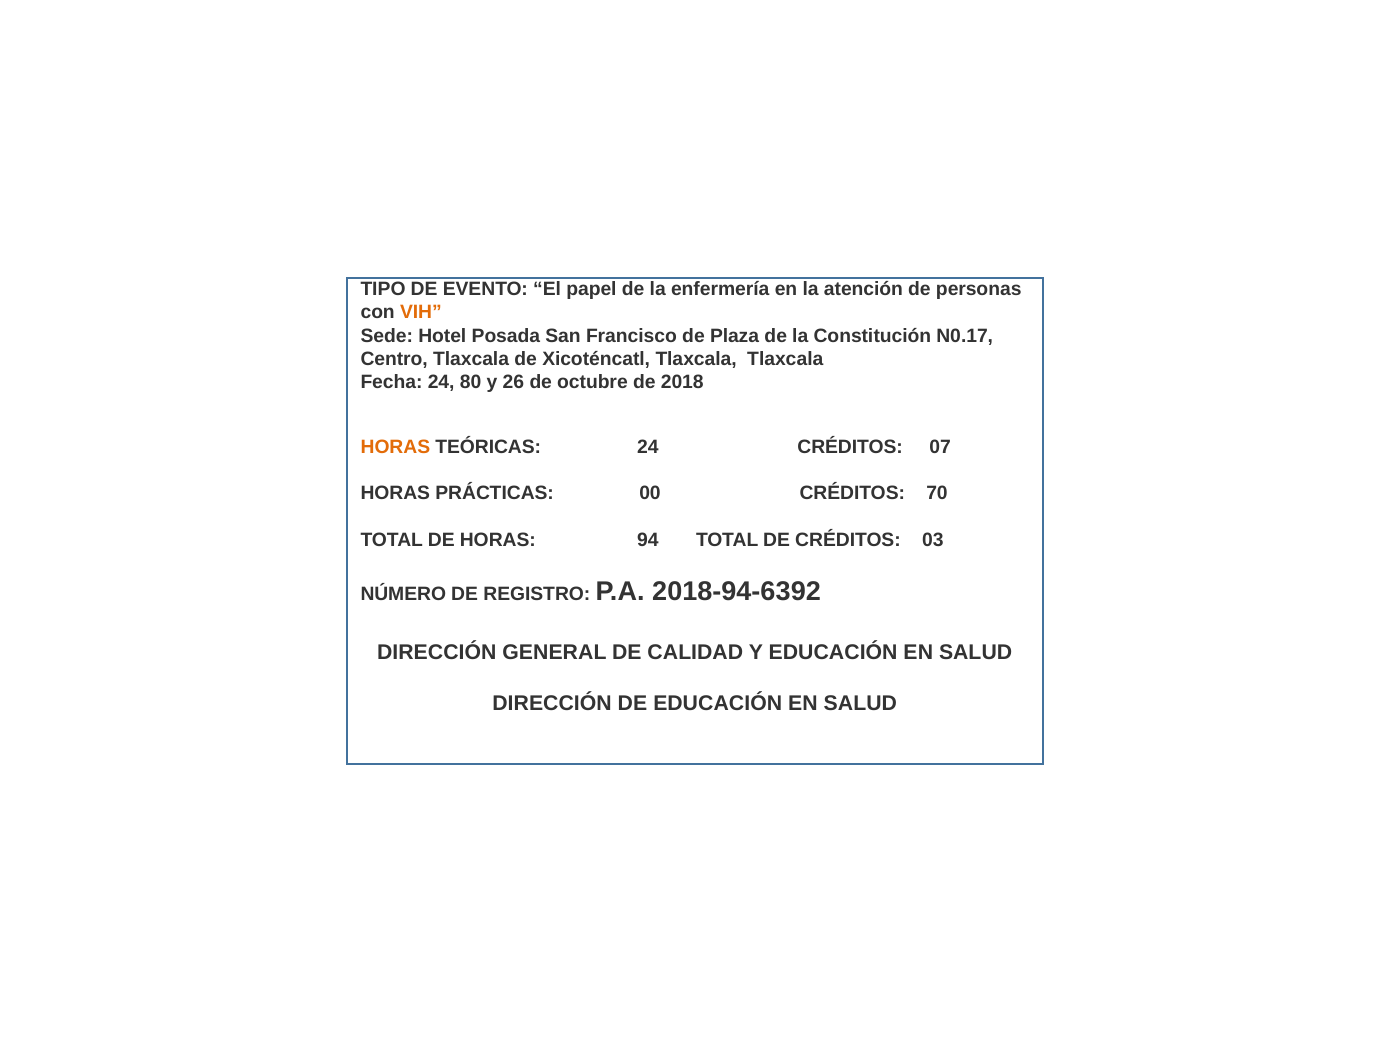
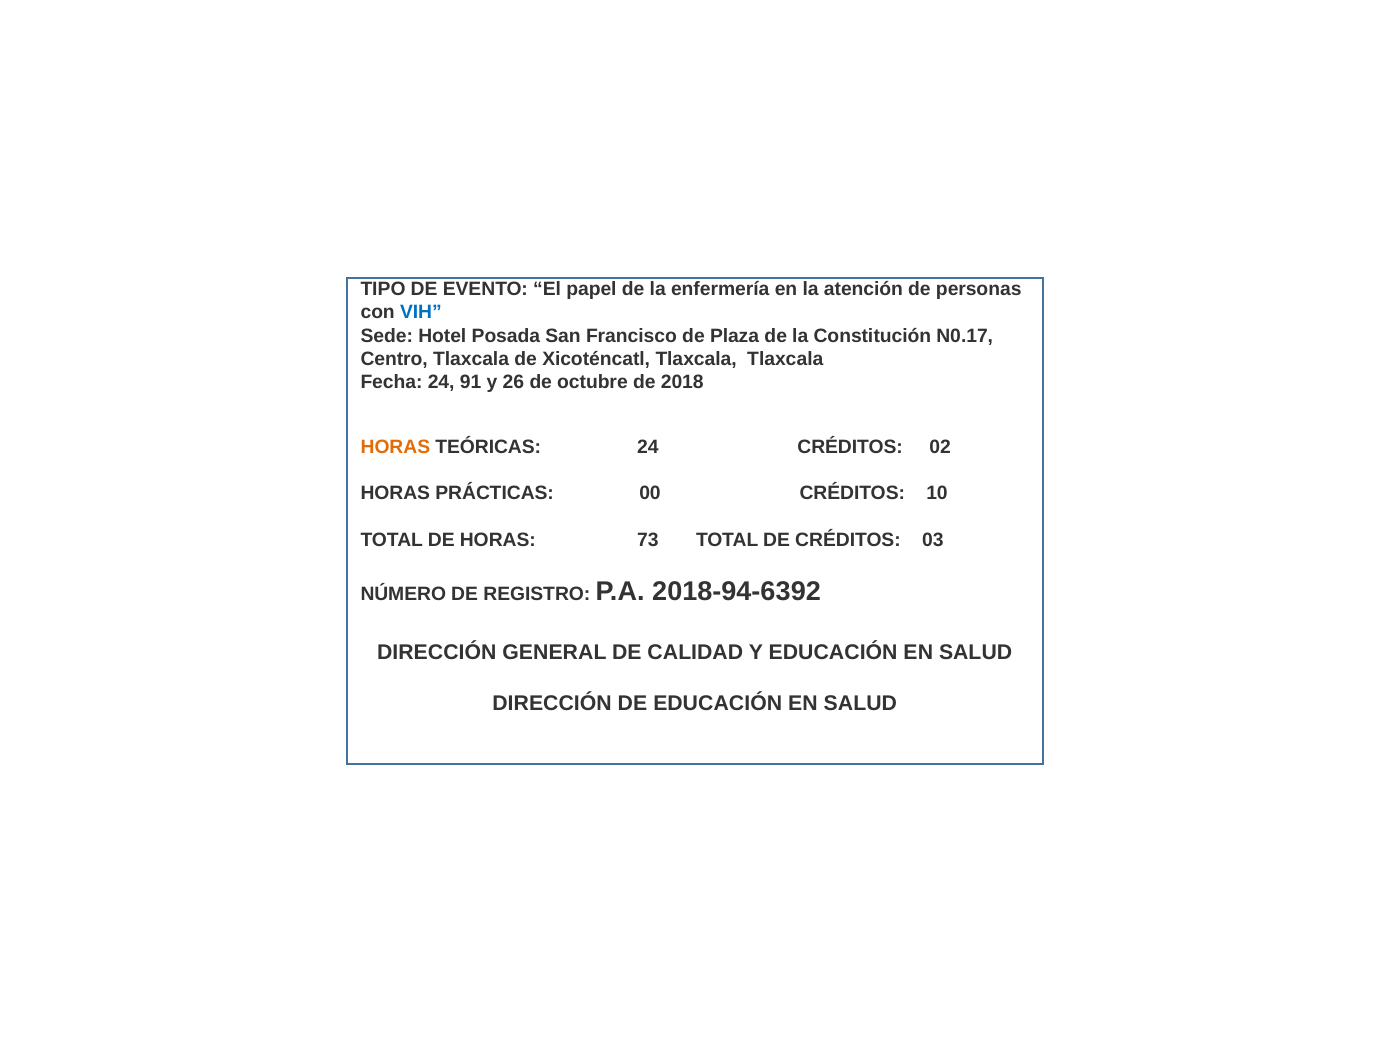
VIH colour: orange -> blue
80: 80 -> 91
07: 07 -> 02
70: 70 -> 10
94: 94 -> 73
